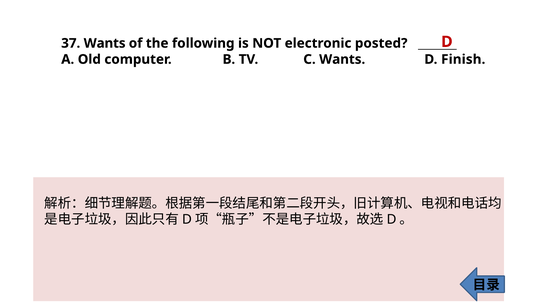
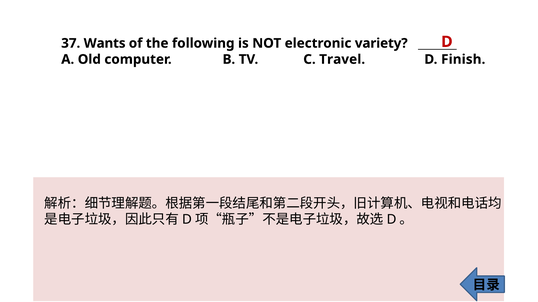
posted: posted -> variety
C Wants: Wants -> Travel
